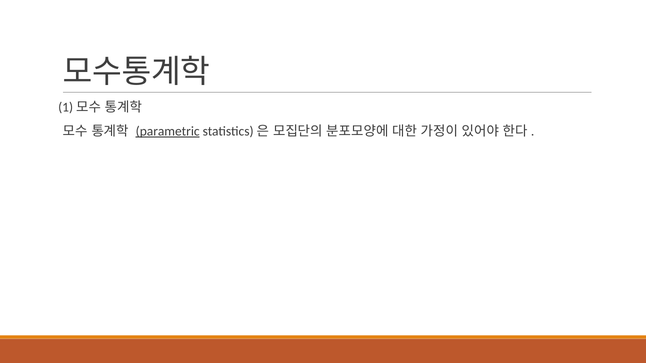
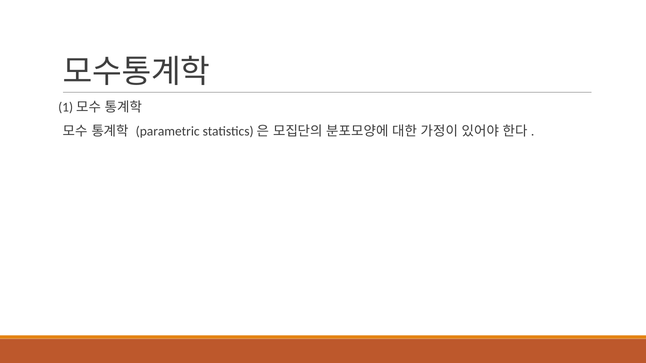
parametric underline: present -> none
